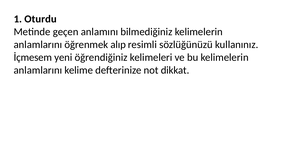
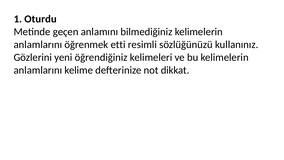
alıp: alıp -> etti
İçmesem: İçmesem -> Gözlerini
